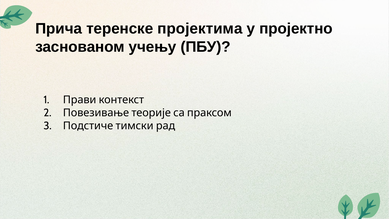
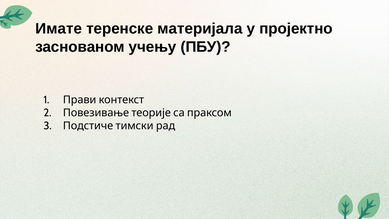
Прича: Прича -> Имате
пројектима: пројектима -> материјала
